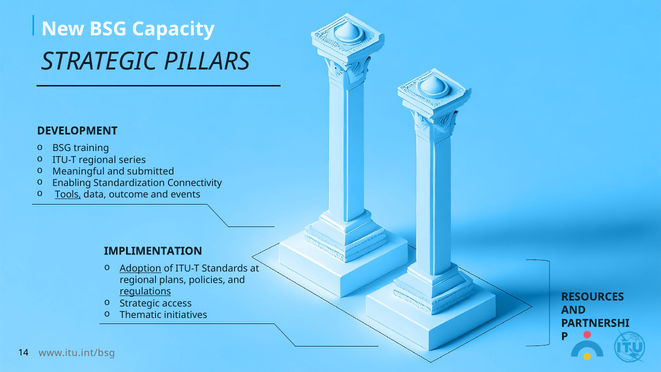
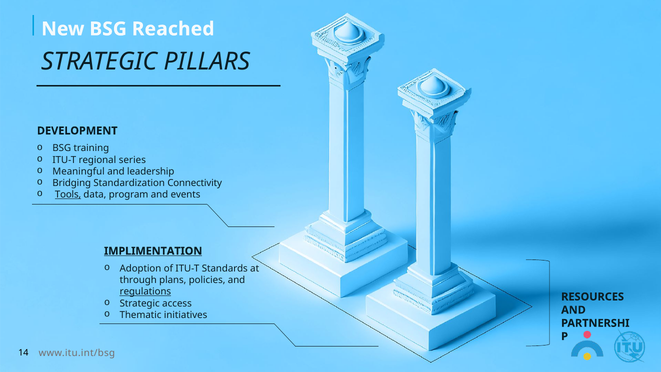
Capacity: Capacity -> Reached
submitted: submitted -> leadership
Enabling: Enabling -> Bridging
outcome: outcome -> program
IMPLIMENTATION underline: none -> present
Adoption underline: present -> none
regional at (138, 280): regional -> through
